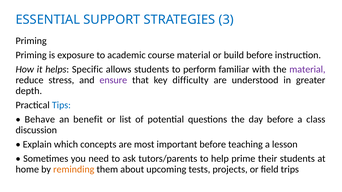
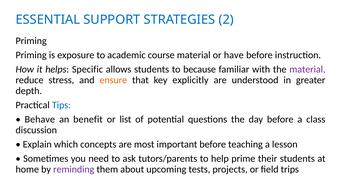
3: 3 -> 2
build: build -> have
perform: perform -> because
ensure colour: purple -> orange
difficulty: difficulty -> explicitly
reminding colour: orange -> purple
